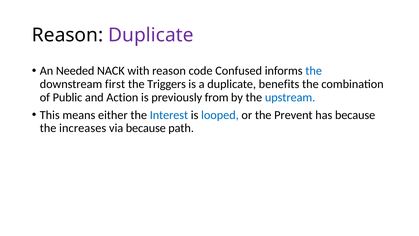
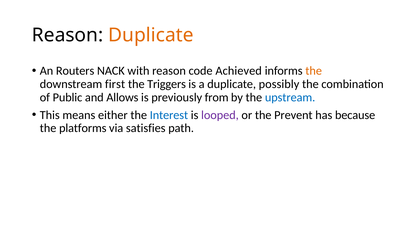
Duplicate at (151, 35) colour: purple -> orange
Needed: Needed -> Routers
Confused: Confused -> Achieved
the at (314, 71) colour: blue -> orange
benefits: benefits -> possibly
Action: Action -> Allows
looped colour: blue -> purple
increases: increases -> platforms
via because: because -> satisfies
